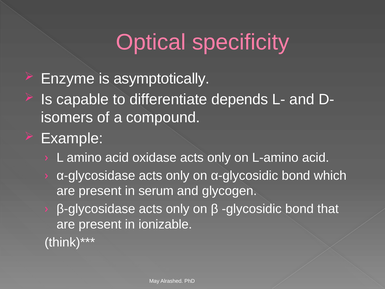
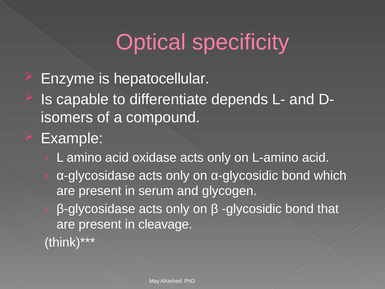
asymptotically: asymptotically -> hepatocellular
ionizable: ionizable -> cleavage
